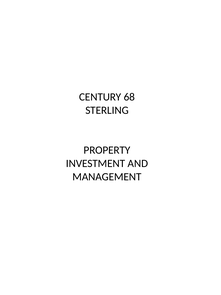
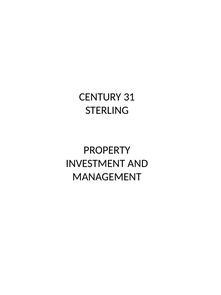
68: 68 -> 31
